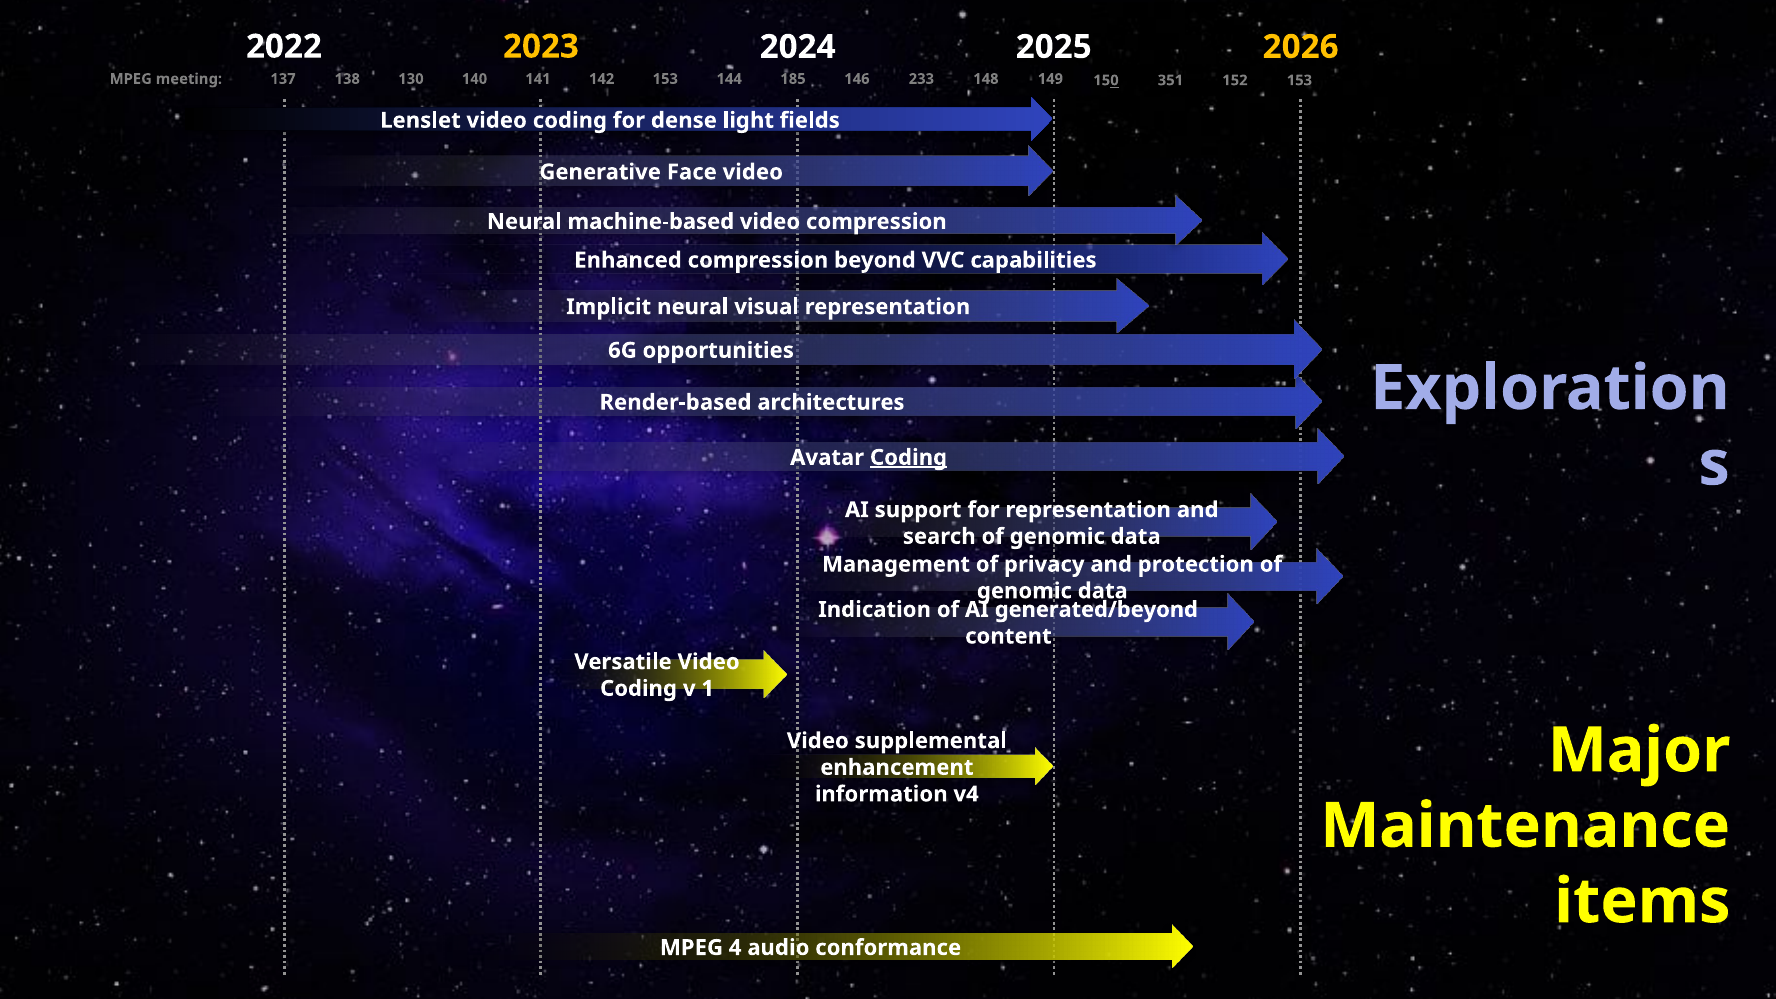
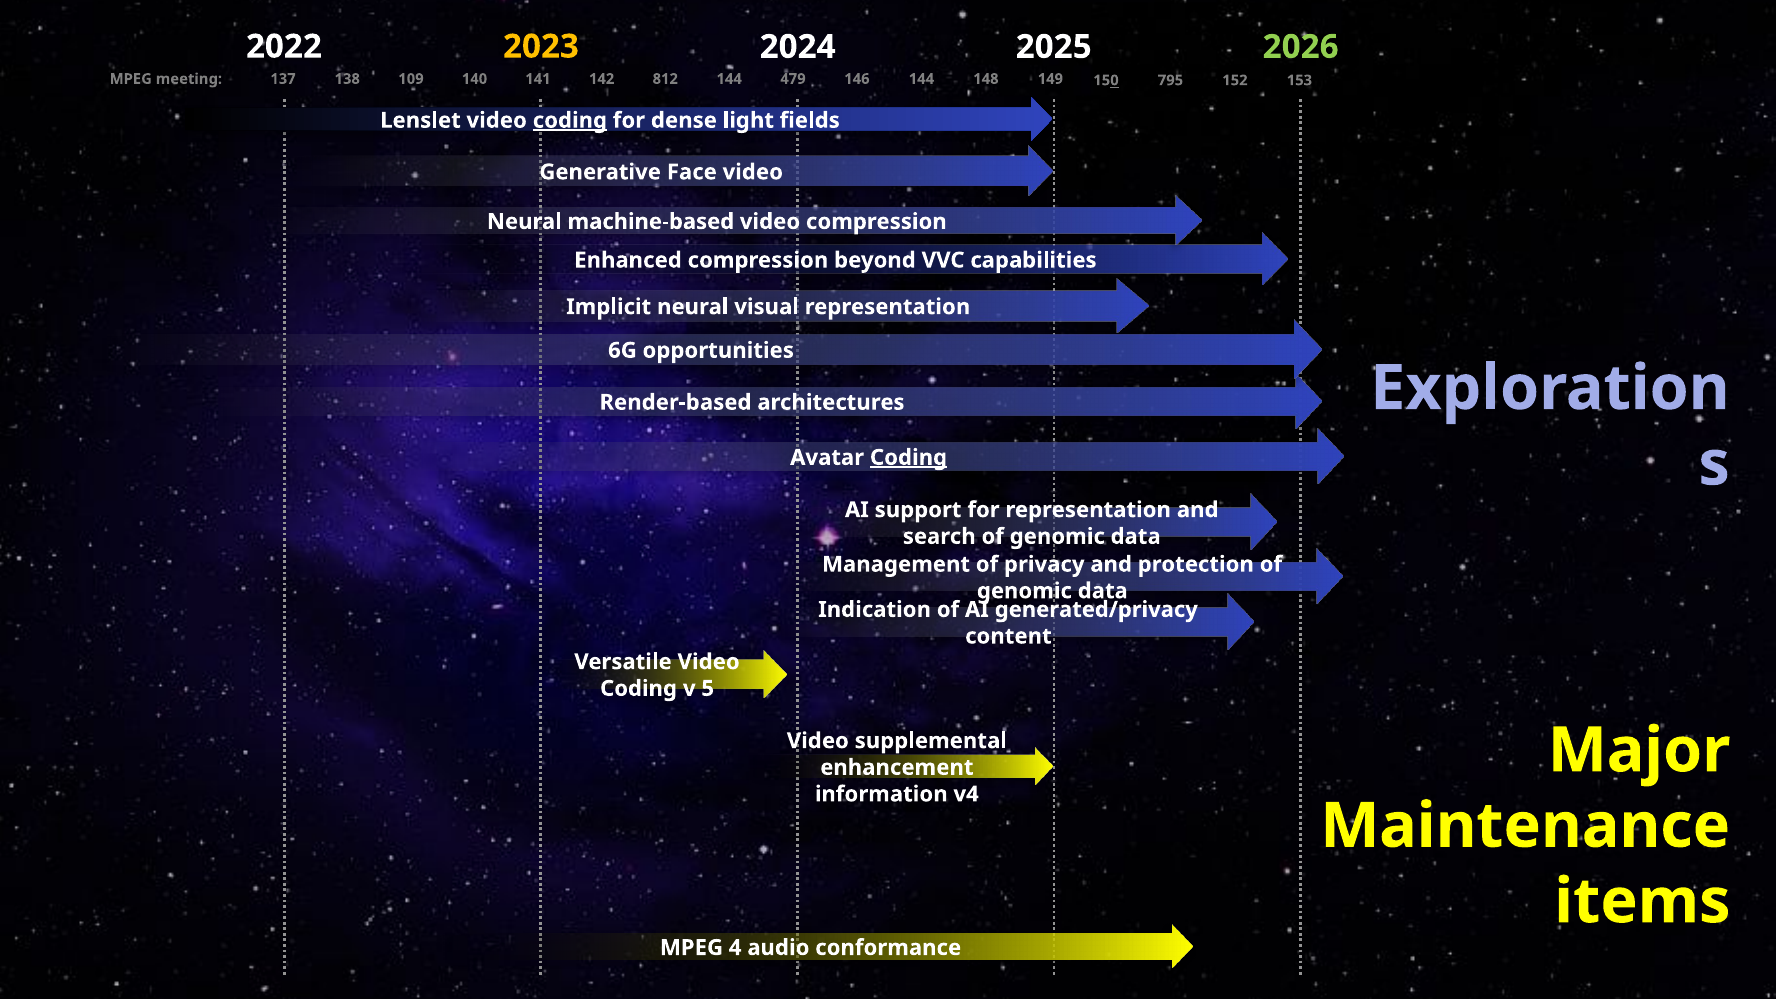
2026 colour: yellow -> light green
130: 130 -> 109
142 153: 153 -> 812
185: 185 -> 479
146 233: 233 -> 144
351: 351 -> 795
coding at (570, 120) underline: none -> present
generated/beyond: generated/beyond -> generated/privacy
1: 1 -> 5
